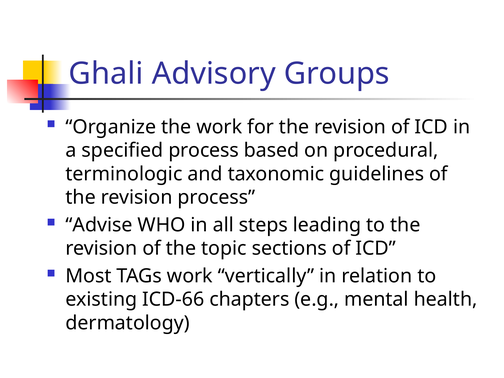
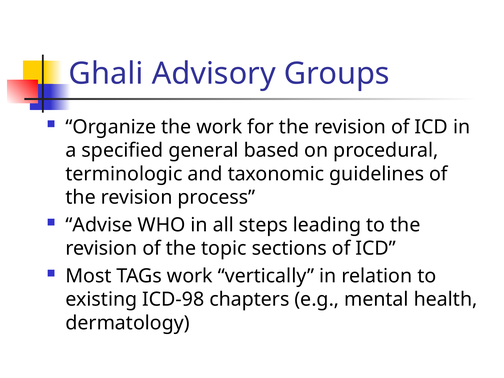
specified process: process -> general
ICD-66: ICD-66 -> ICD-98
